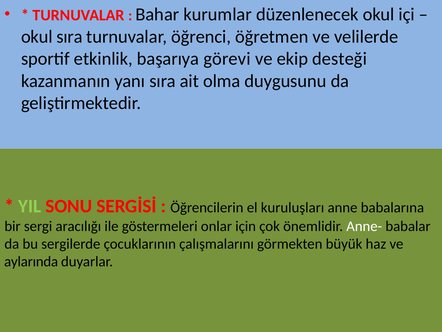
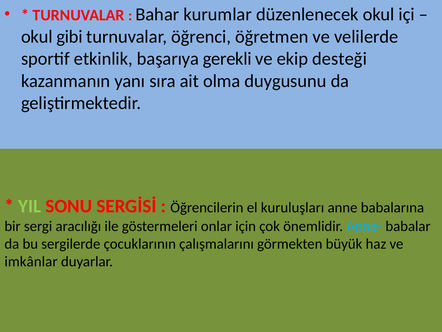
okul sıra: sıra -> gibi
görevi: görevi -> gerekli
Anne- colour: white -> light blue
aylarında: aylarında -> imkânlar
